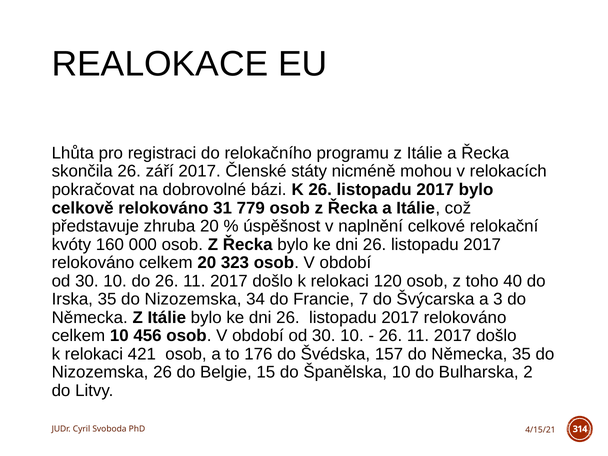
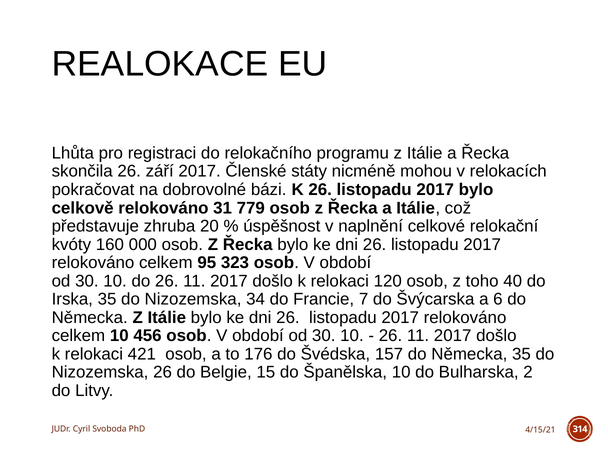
celkem 20: 20 -> 95
3: 3 -> 6
